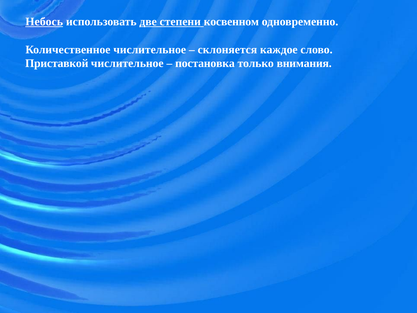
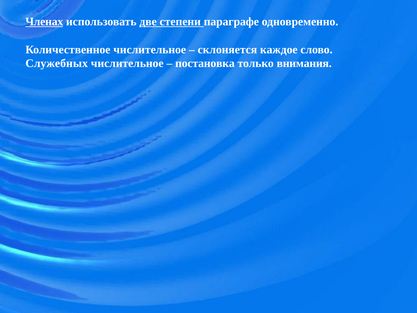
Небось: Небось -> Членах
косвенном: косвенном -> параграфе
Приставкой: Приставкой -> Служебных
